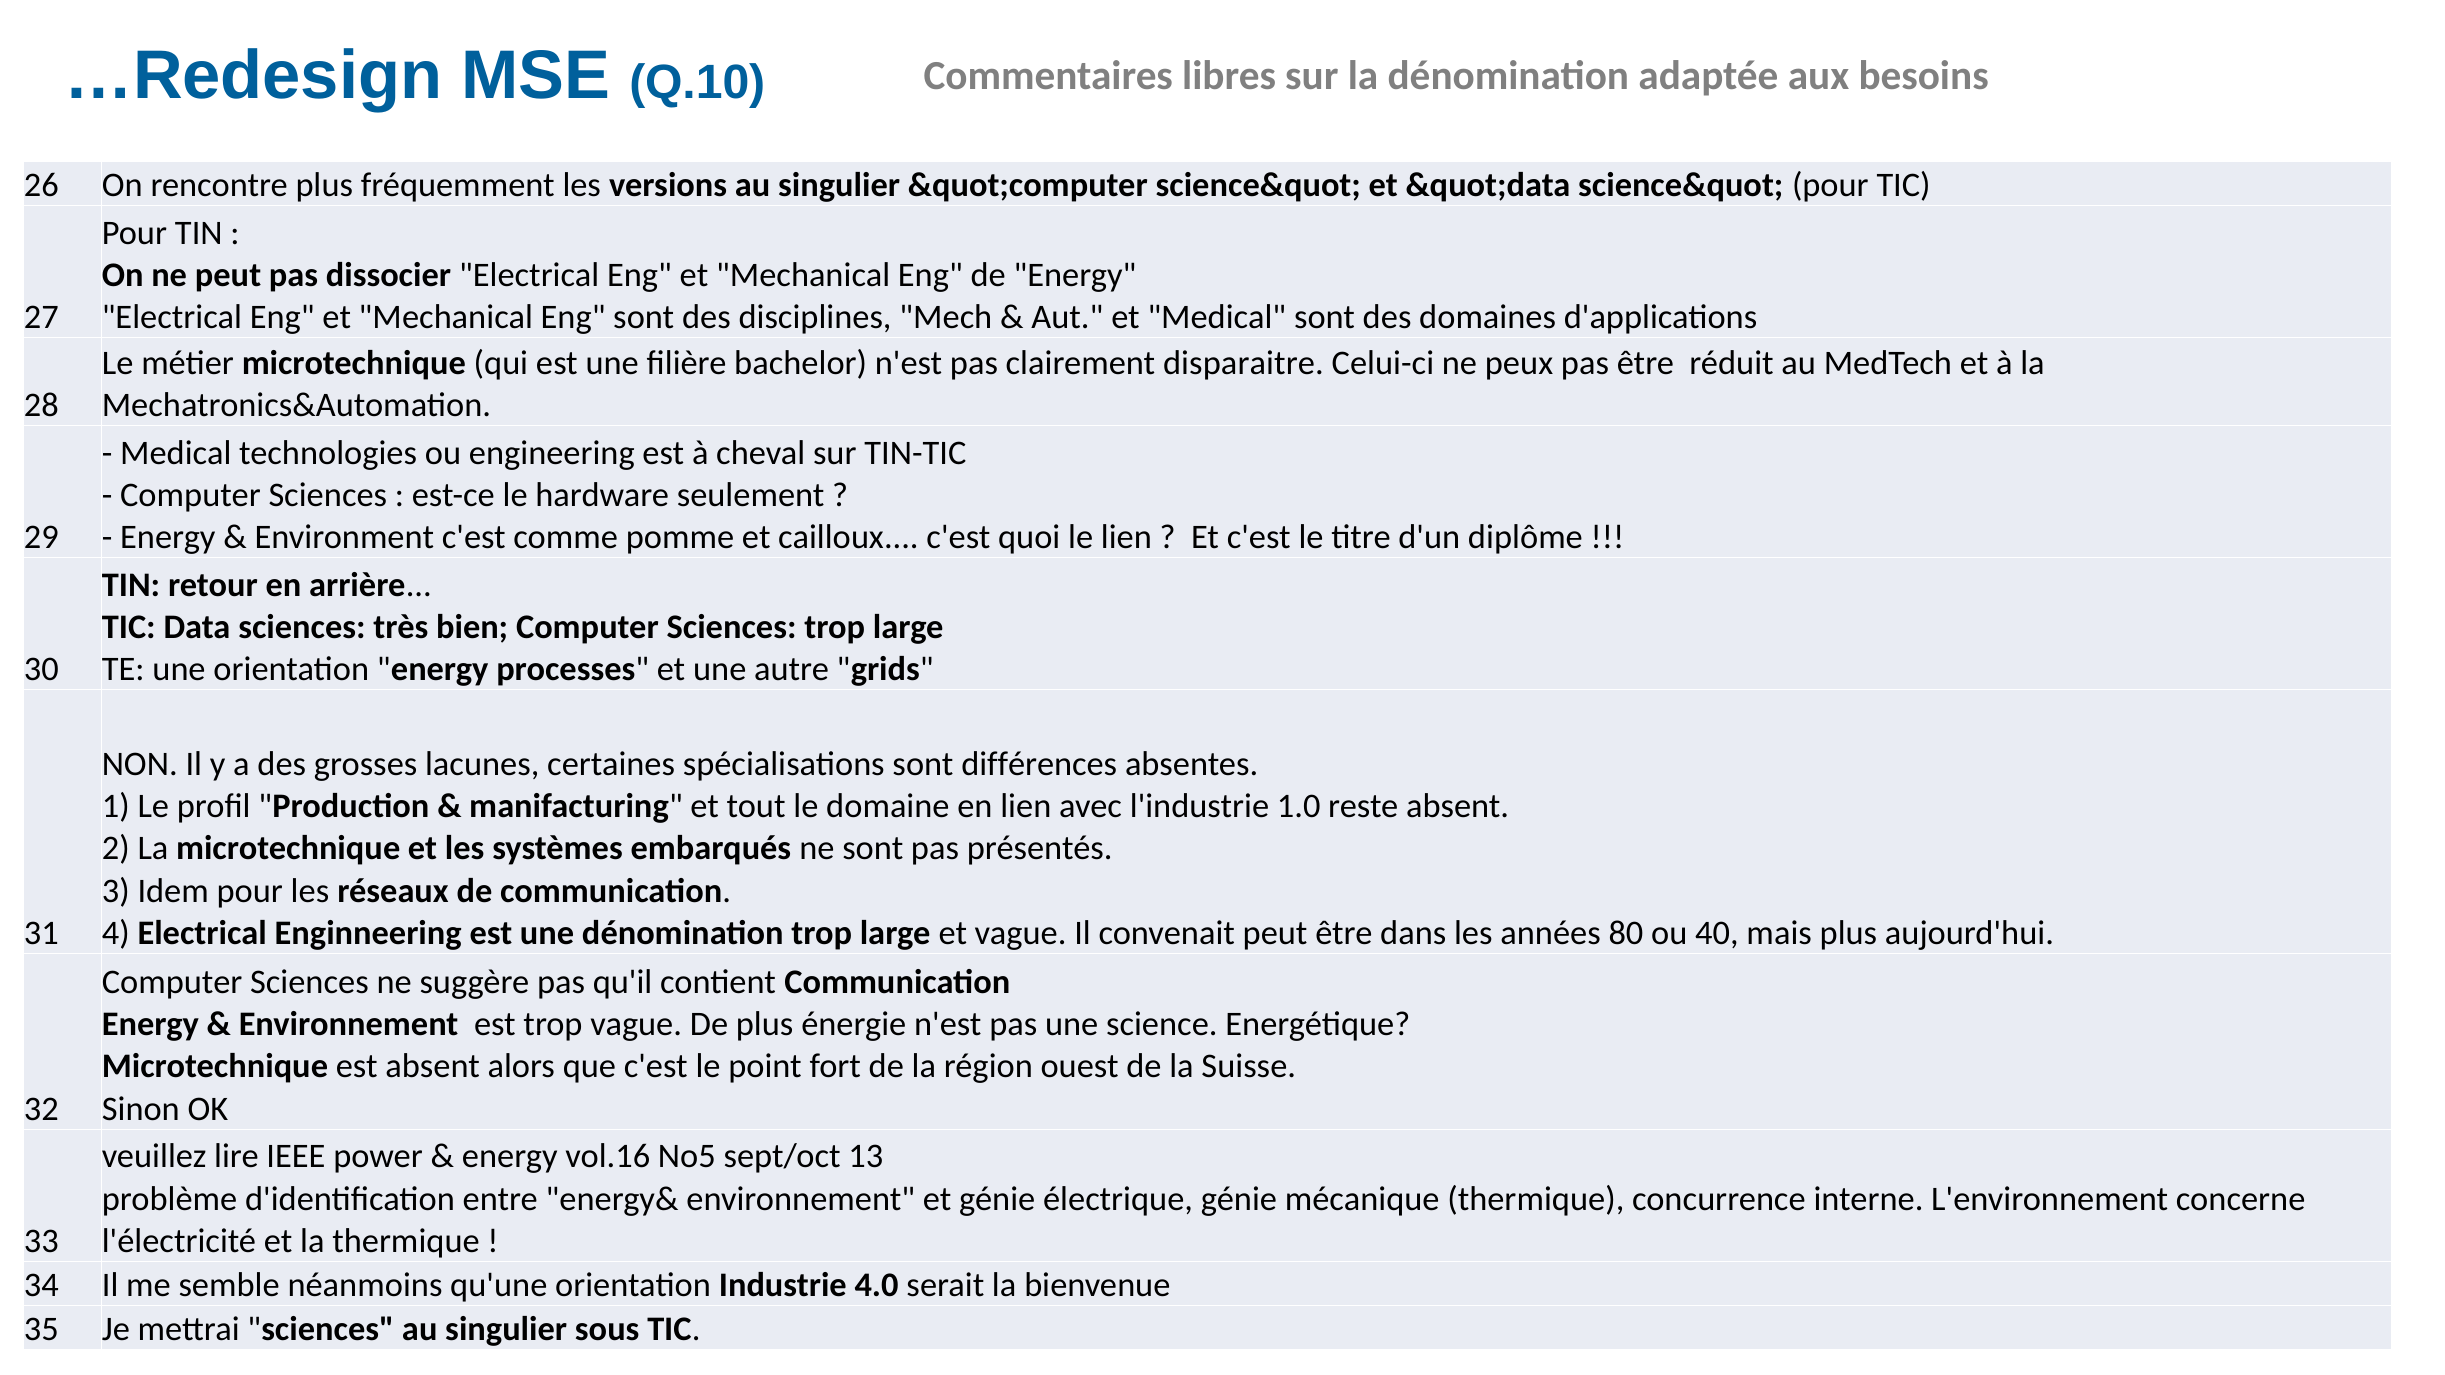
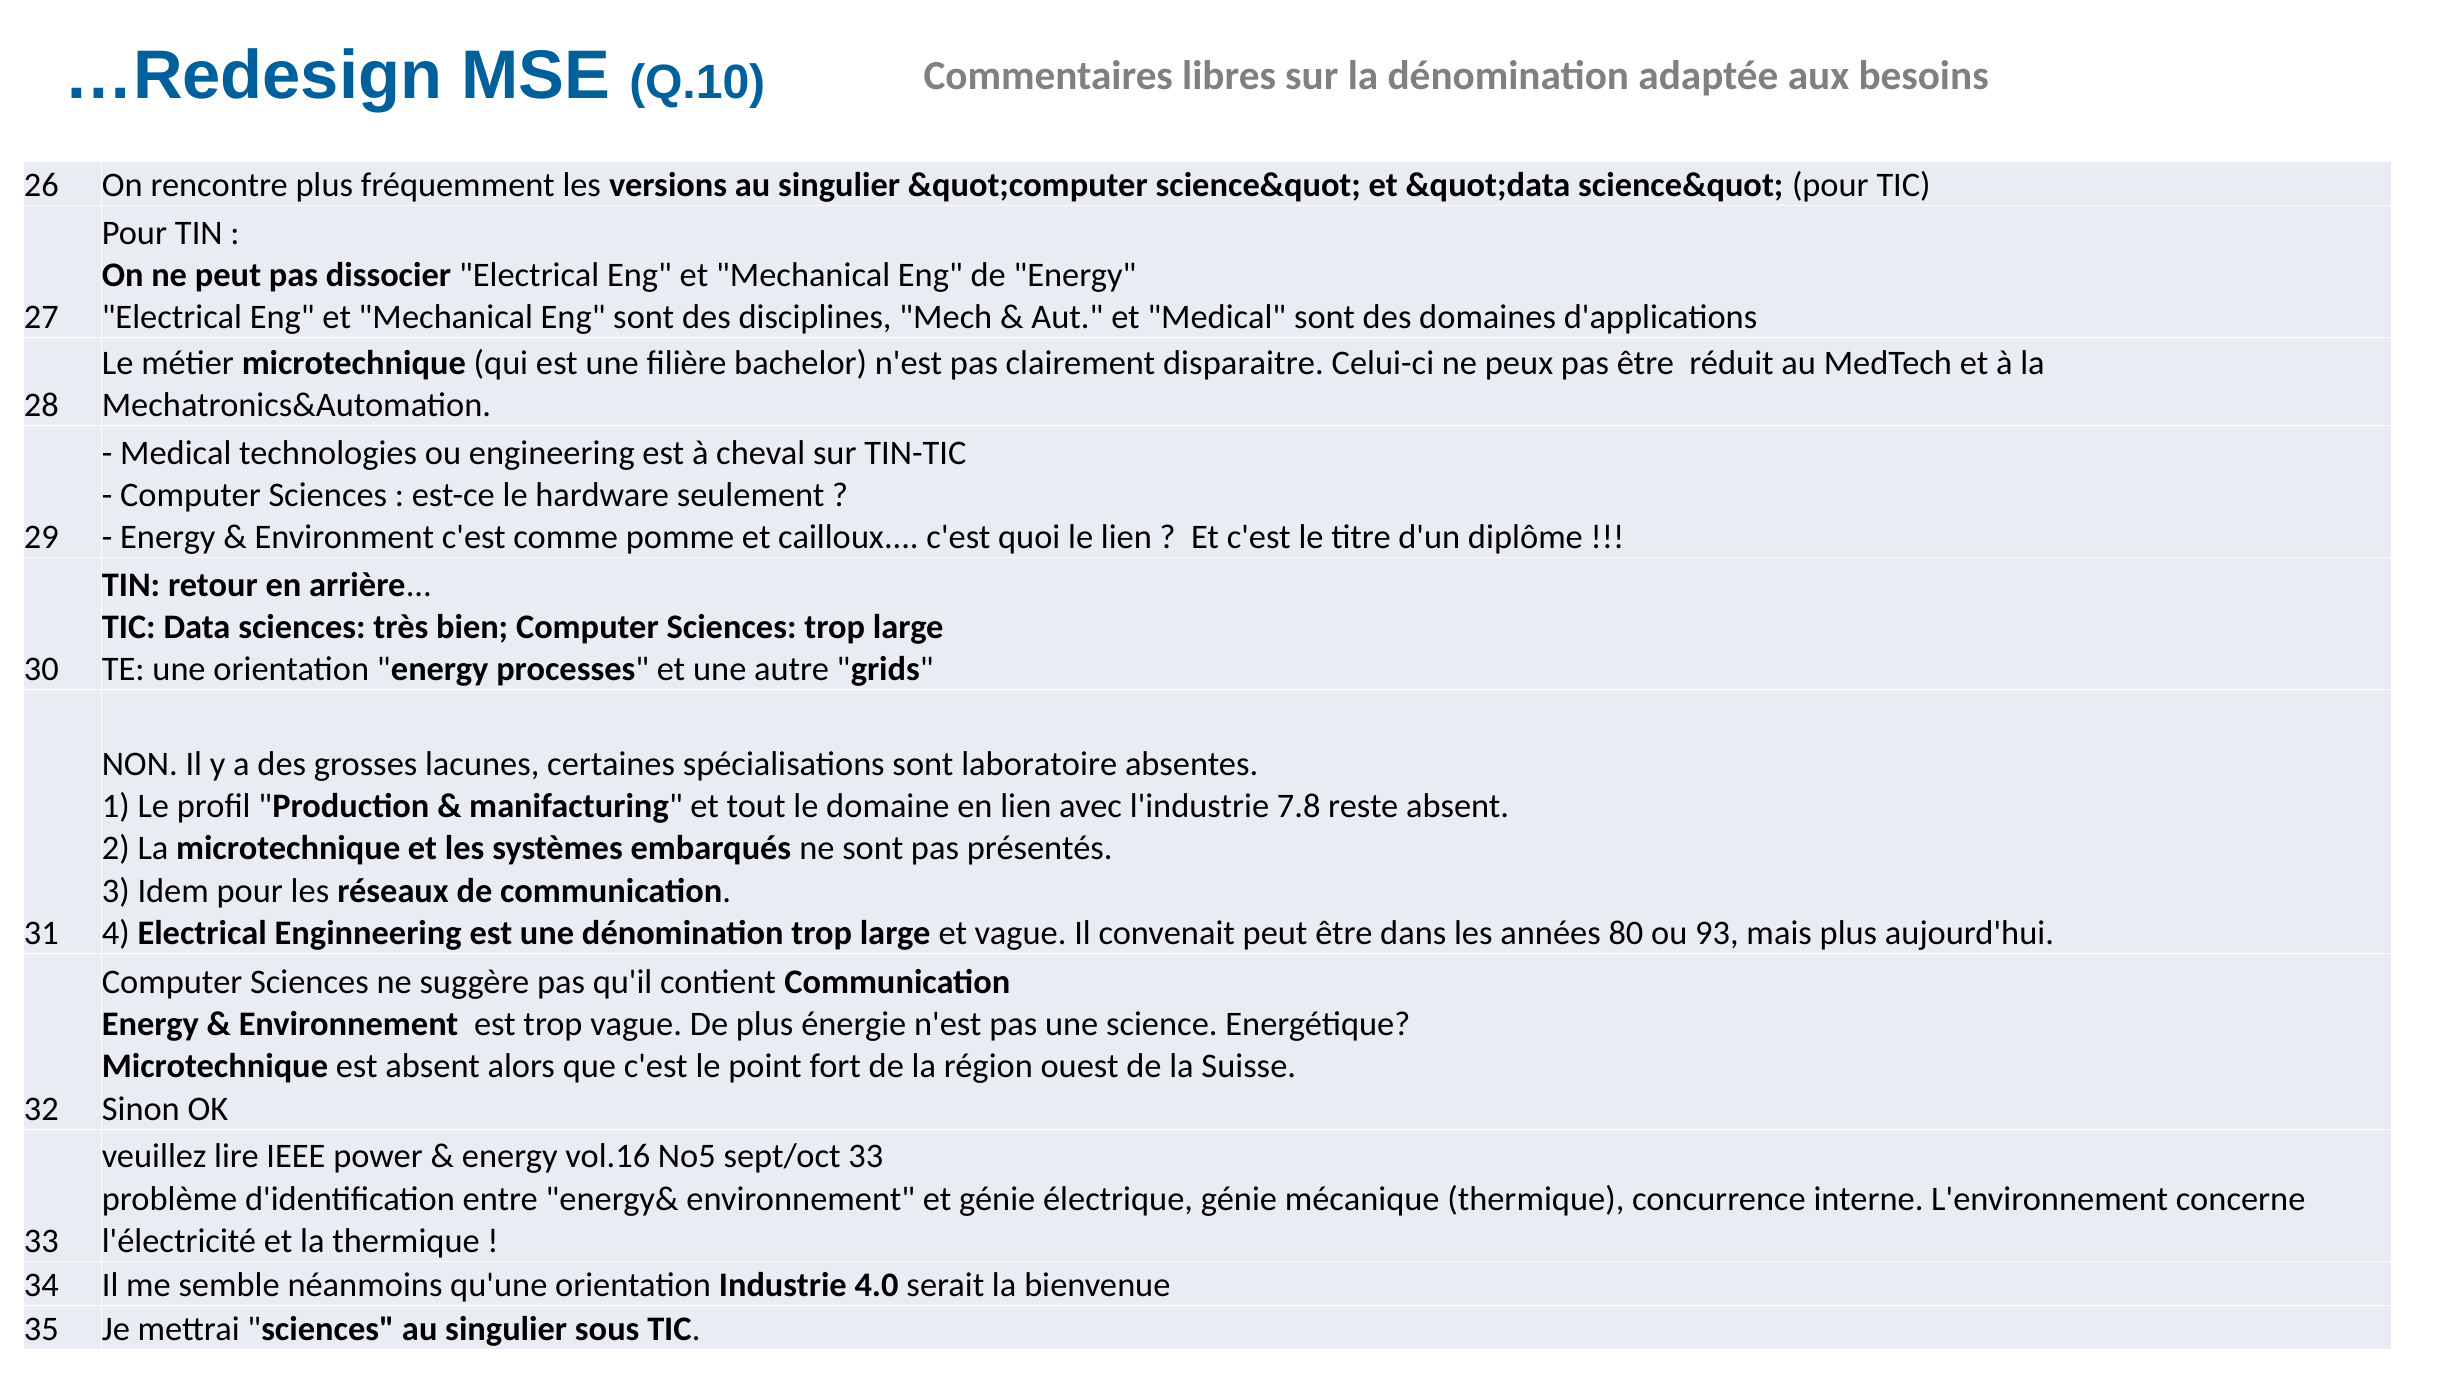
différences: différences -> laboratoire
1.0: 1.0 -> 7.8
40: 40 -> 93
sept/oct 13: 13 -> 33
